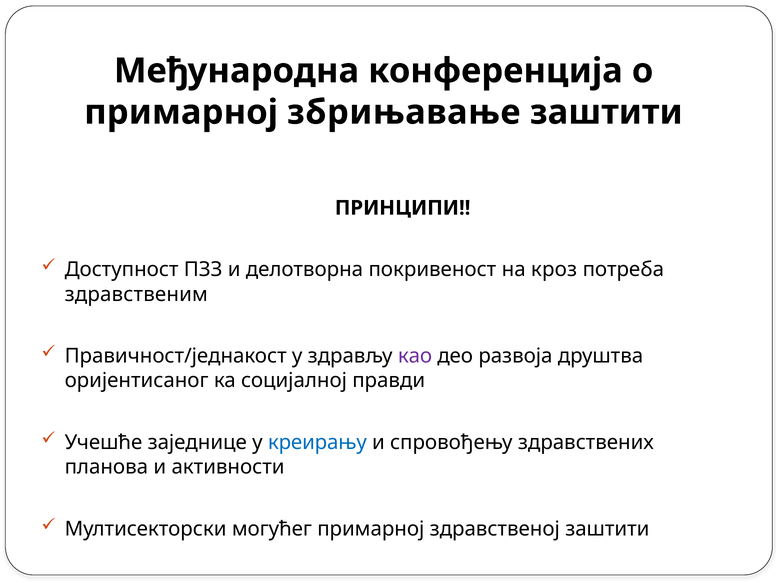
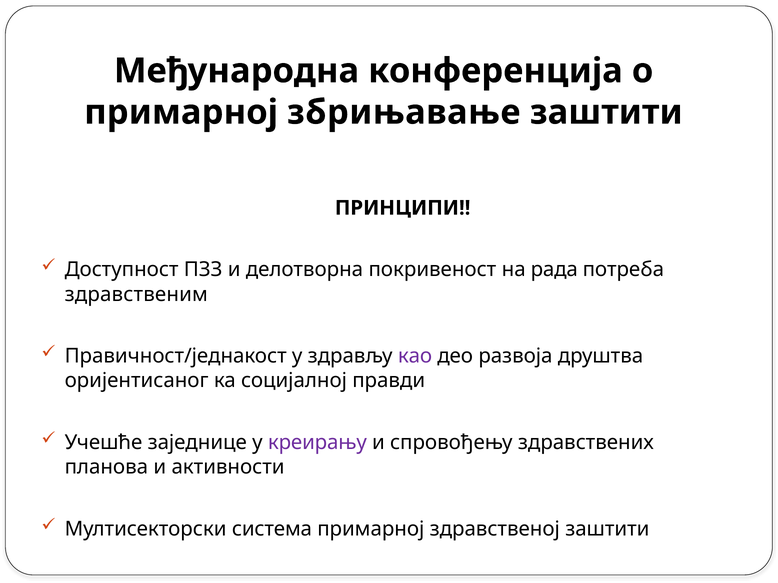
кроз: кроз -> рада
креирању colour: blue -> purple
могућег: могућег -> система
